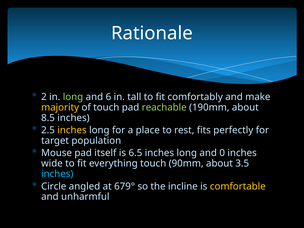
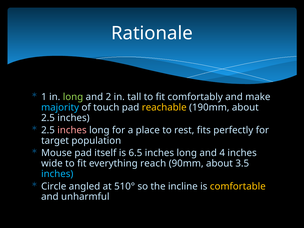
2: 2 -> 1
6: 6 -> 2
majority colour: yellow -> light blue
reachable colour: light green -> yellow
8.5 at (48, 118): 8.5 -> 2.5
inches at (72, 130) colour: yellow -> pink
0: 0 -> 4
everything touch: touch -> reach
679°: 679° -> 510°
